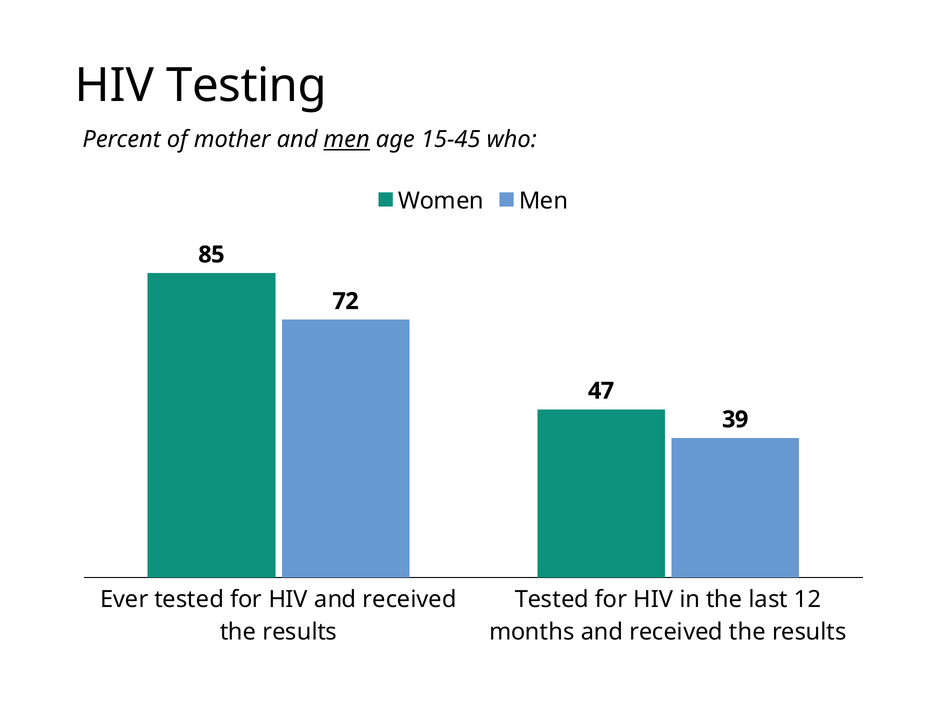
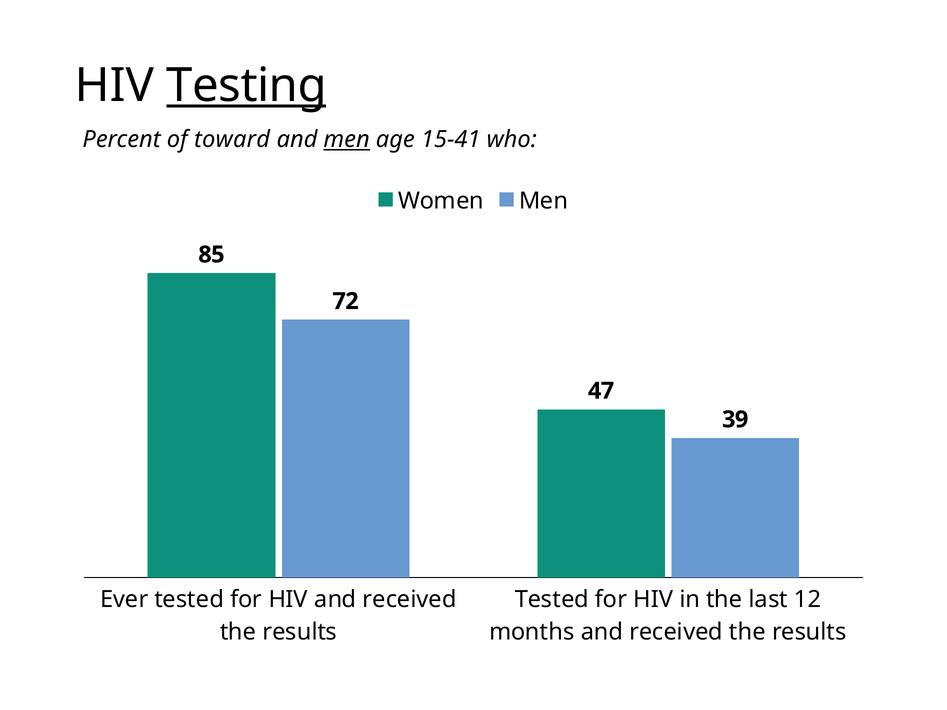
Testing underline: none -> present
mother: mother -> toward
15-45: 15-45 -> 15-41
